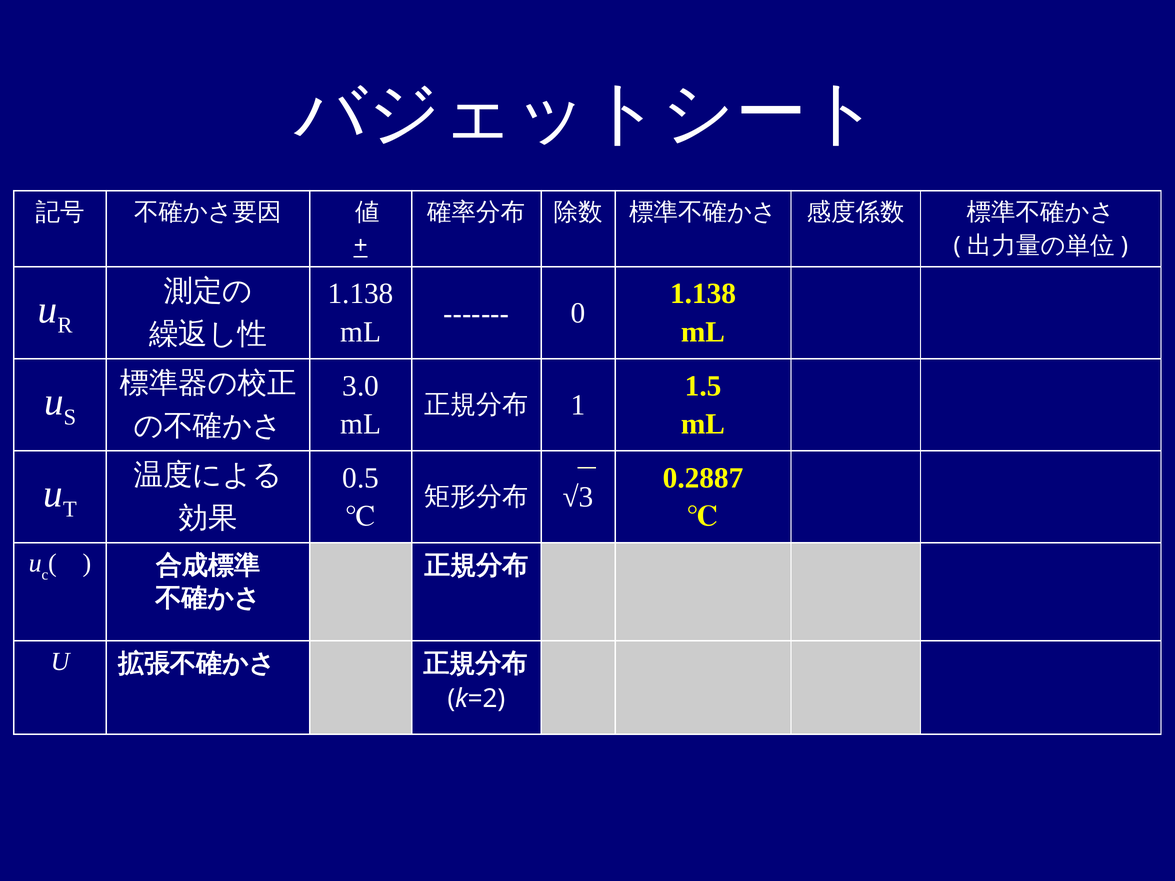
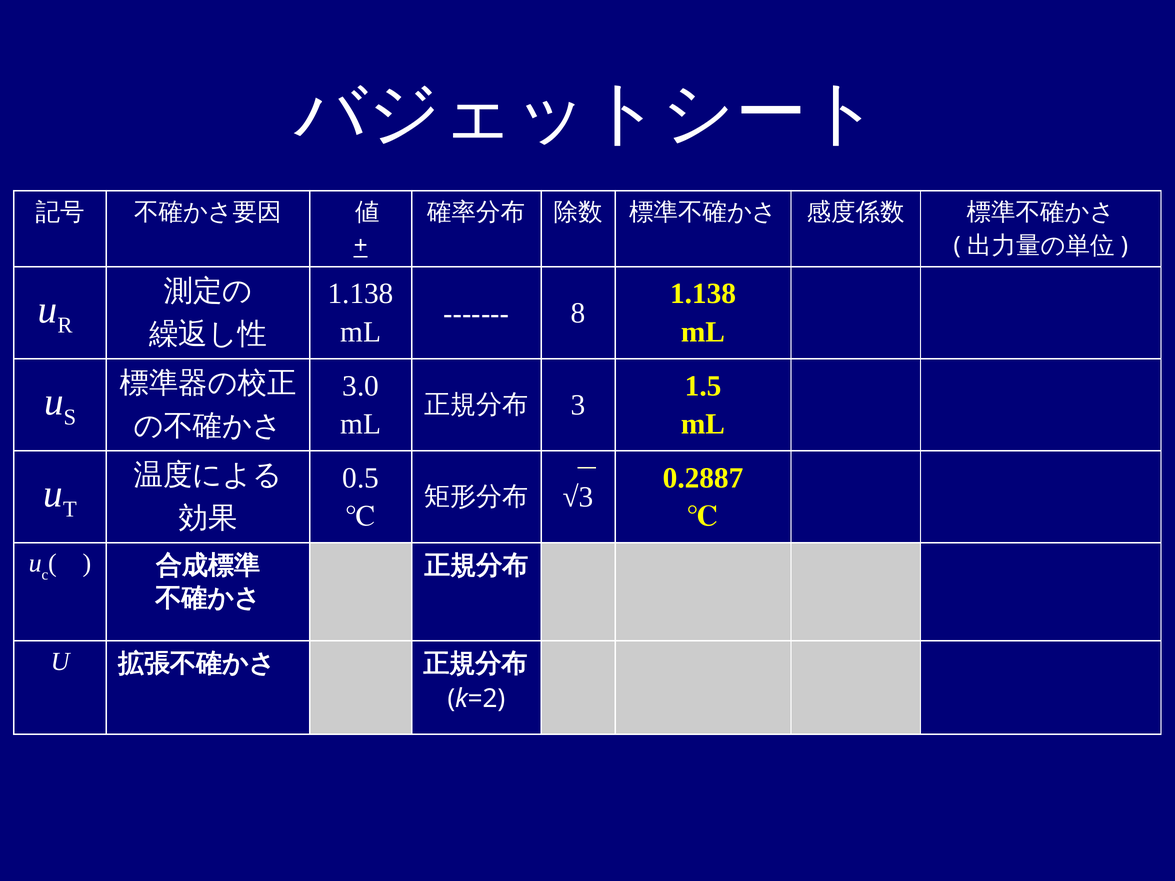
0: 0 -> 8
1: 1 -> 3
